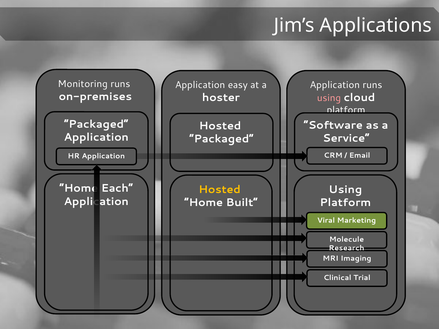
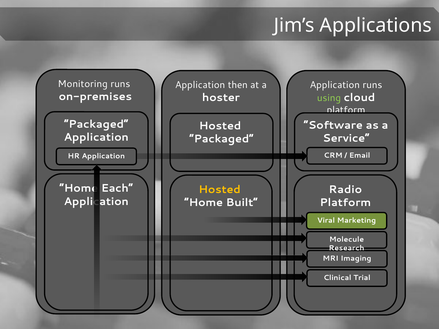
easy: easy -> then
using at (329, 98) colour: pink -> light green
Using at (345, 190): Using -> Radio
